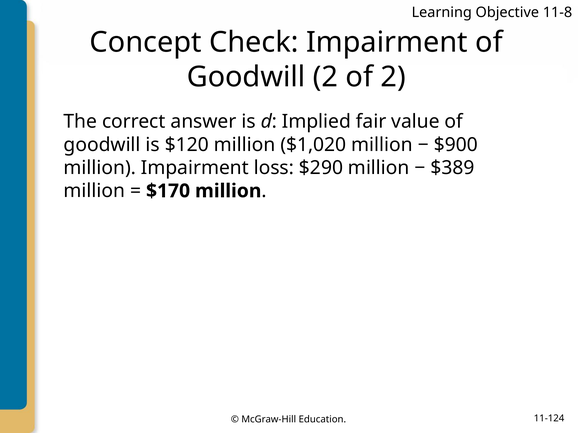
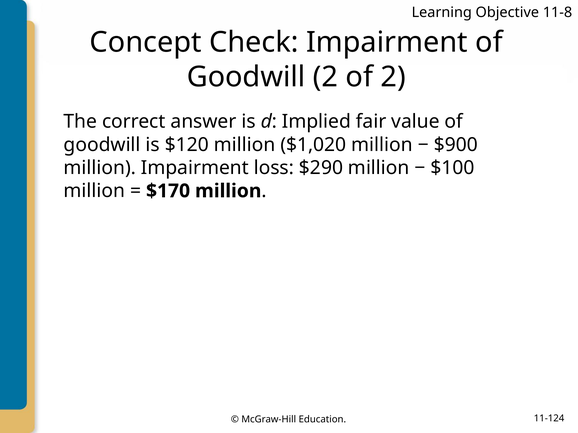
$389: $389 -> $100
